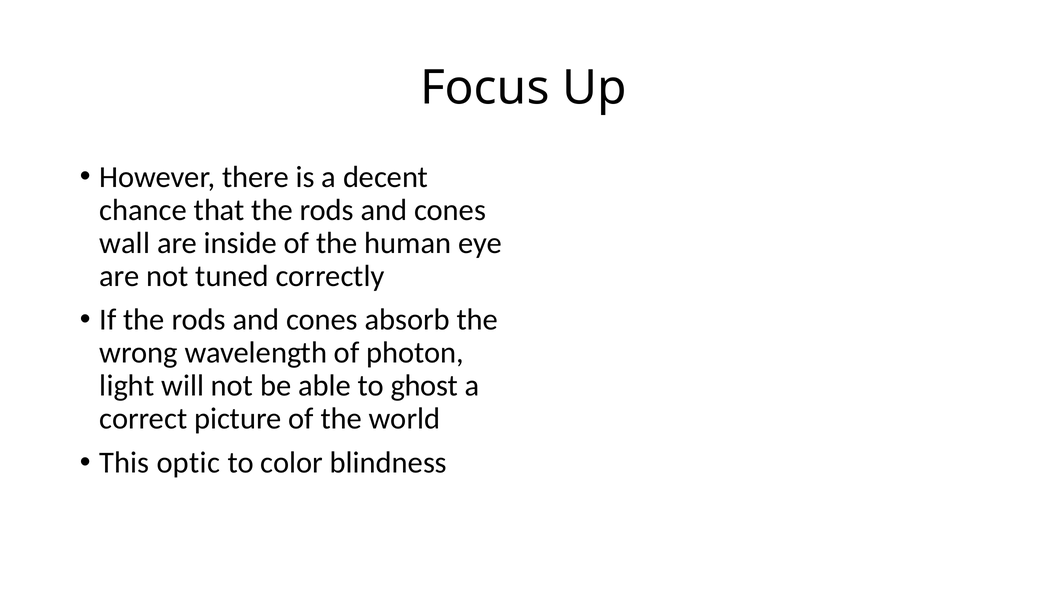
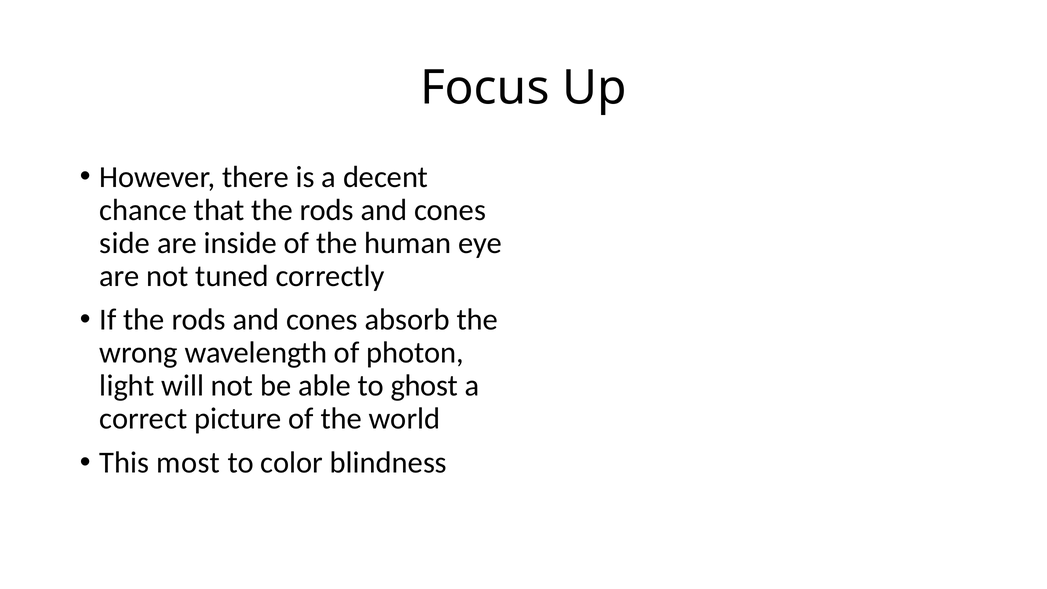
wall: wall -> side
optic: optic -> most
